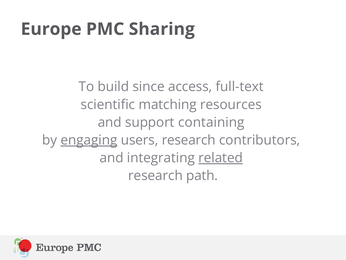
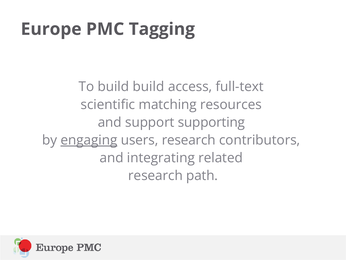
Sharing: Sharing -> Tagging
build since: since -> build
containing: containing -> supporting
related underline: present -> none
